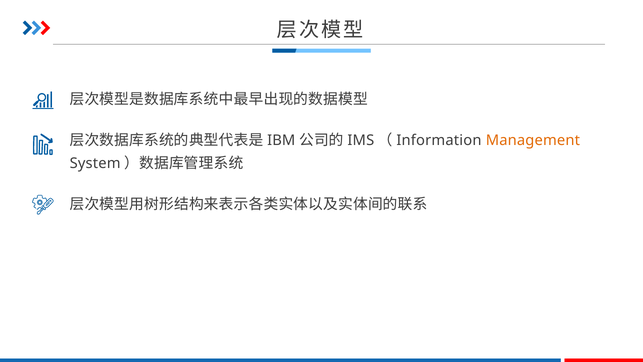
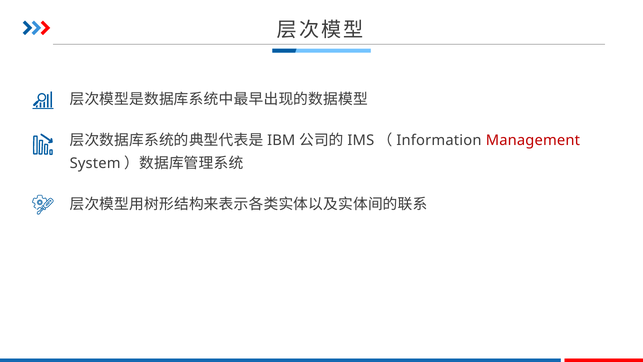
Management colour: orange -> red
